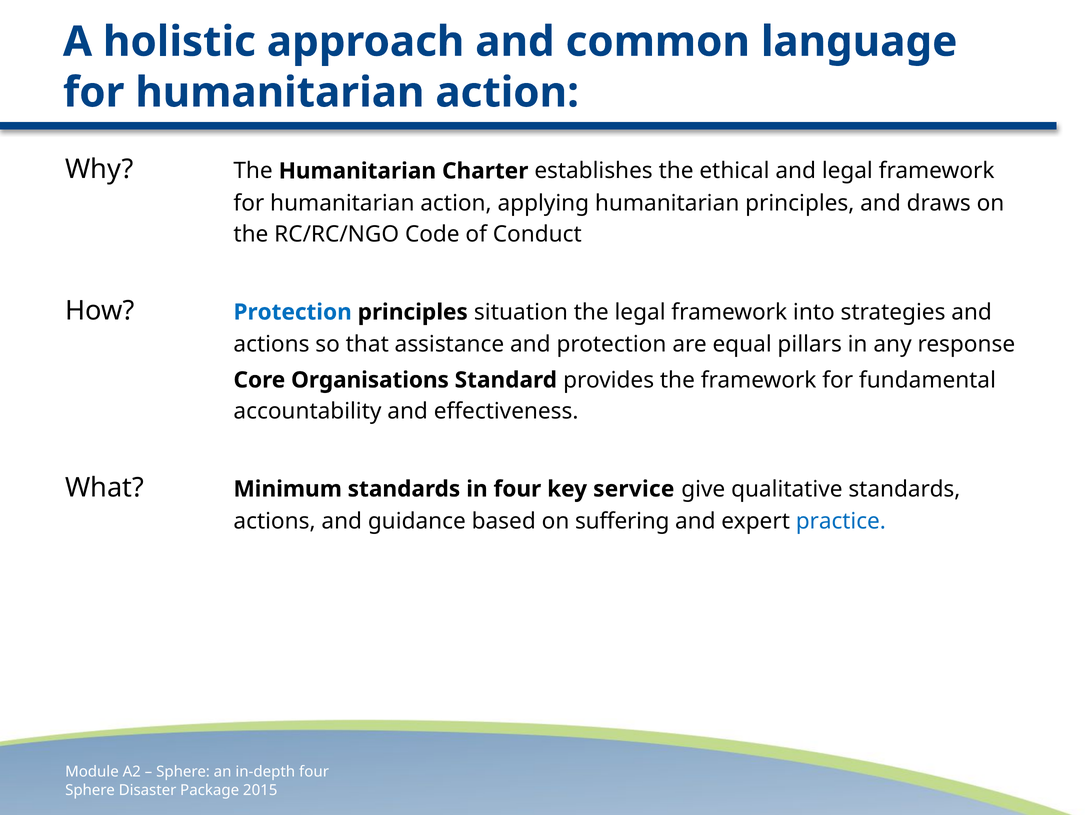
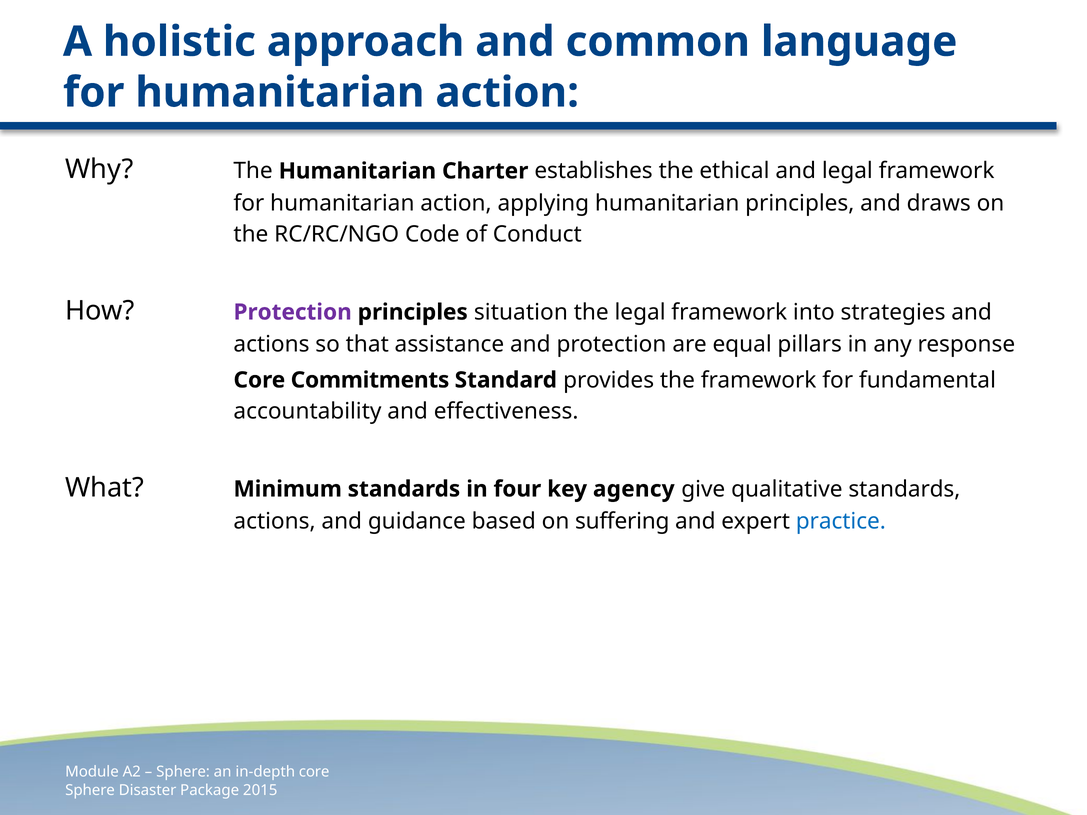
Protection at (293, 312) colour: blue -> purple
Organisations: Organisations -> Commitments
service: service -> agency
in-depth four: four -> core
